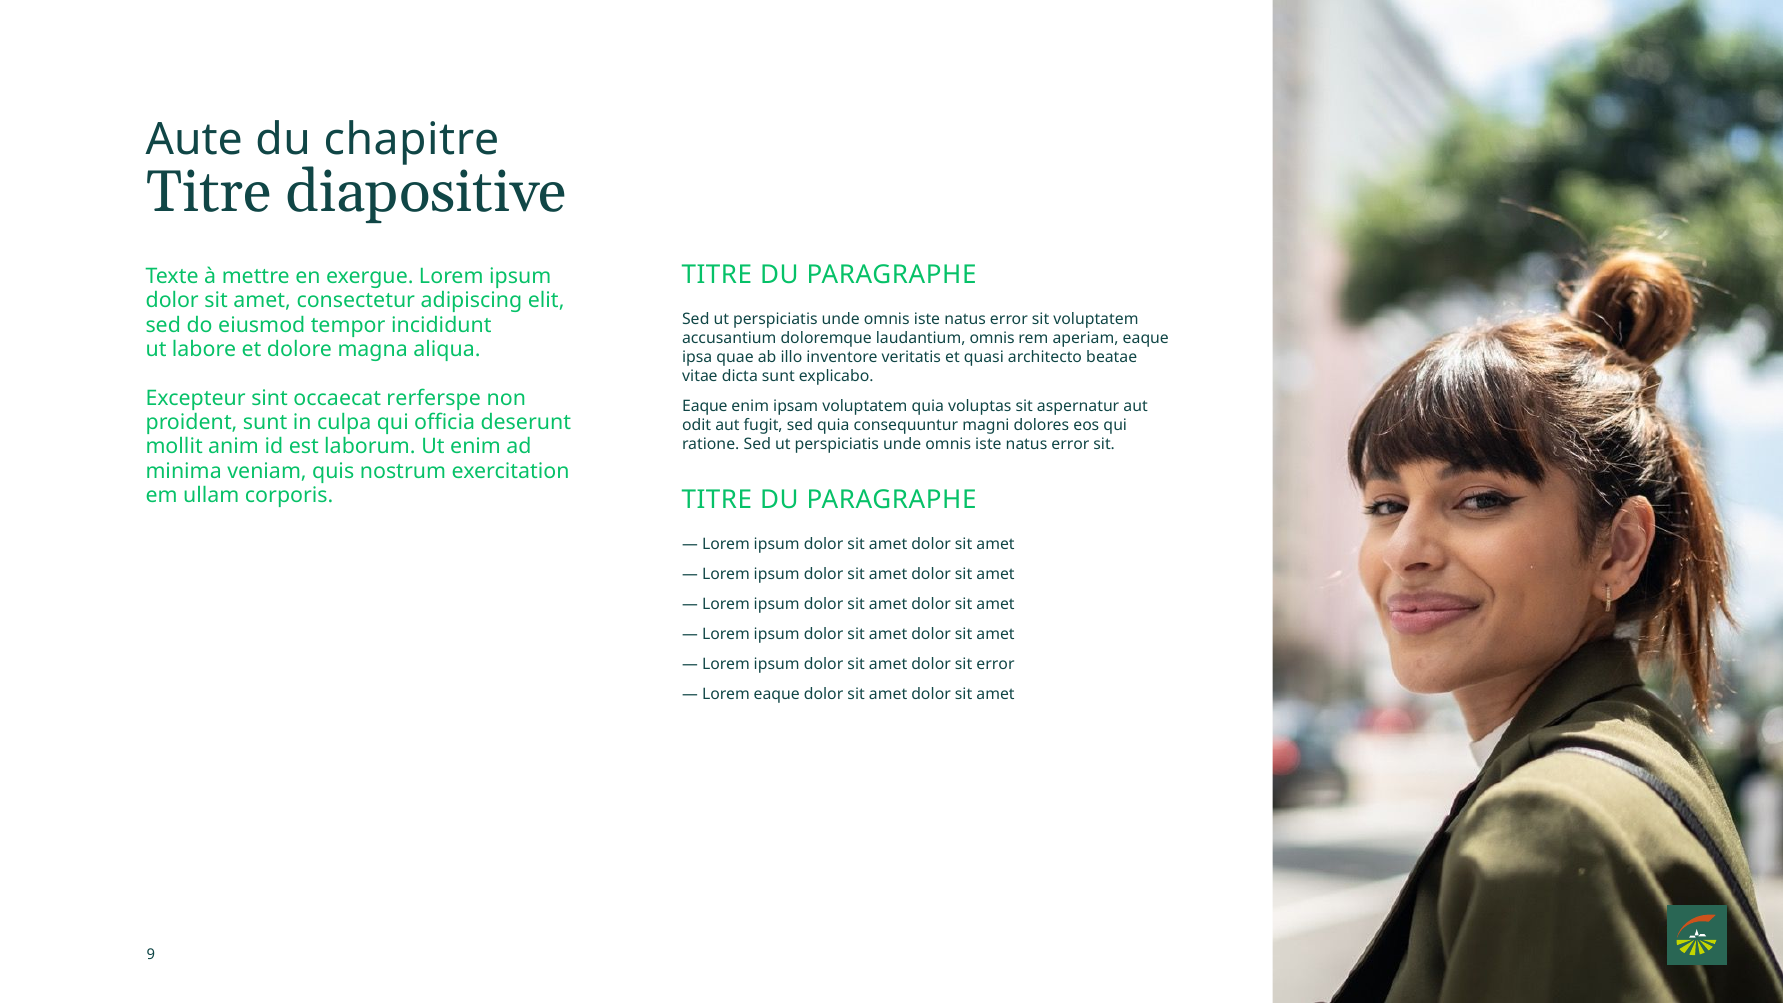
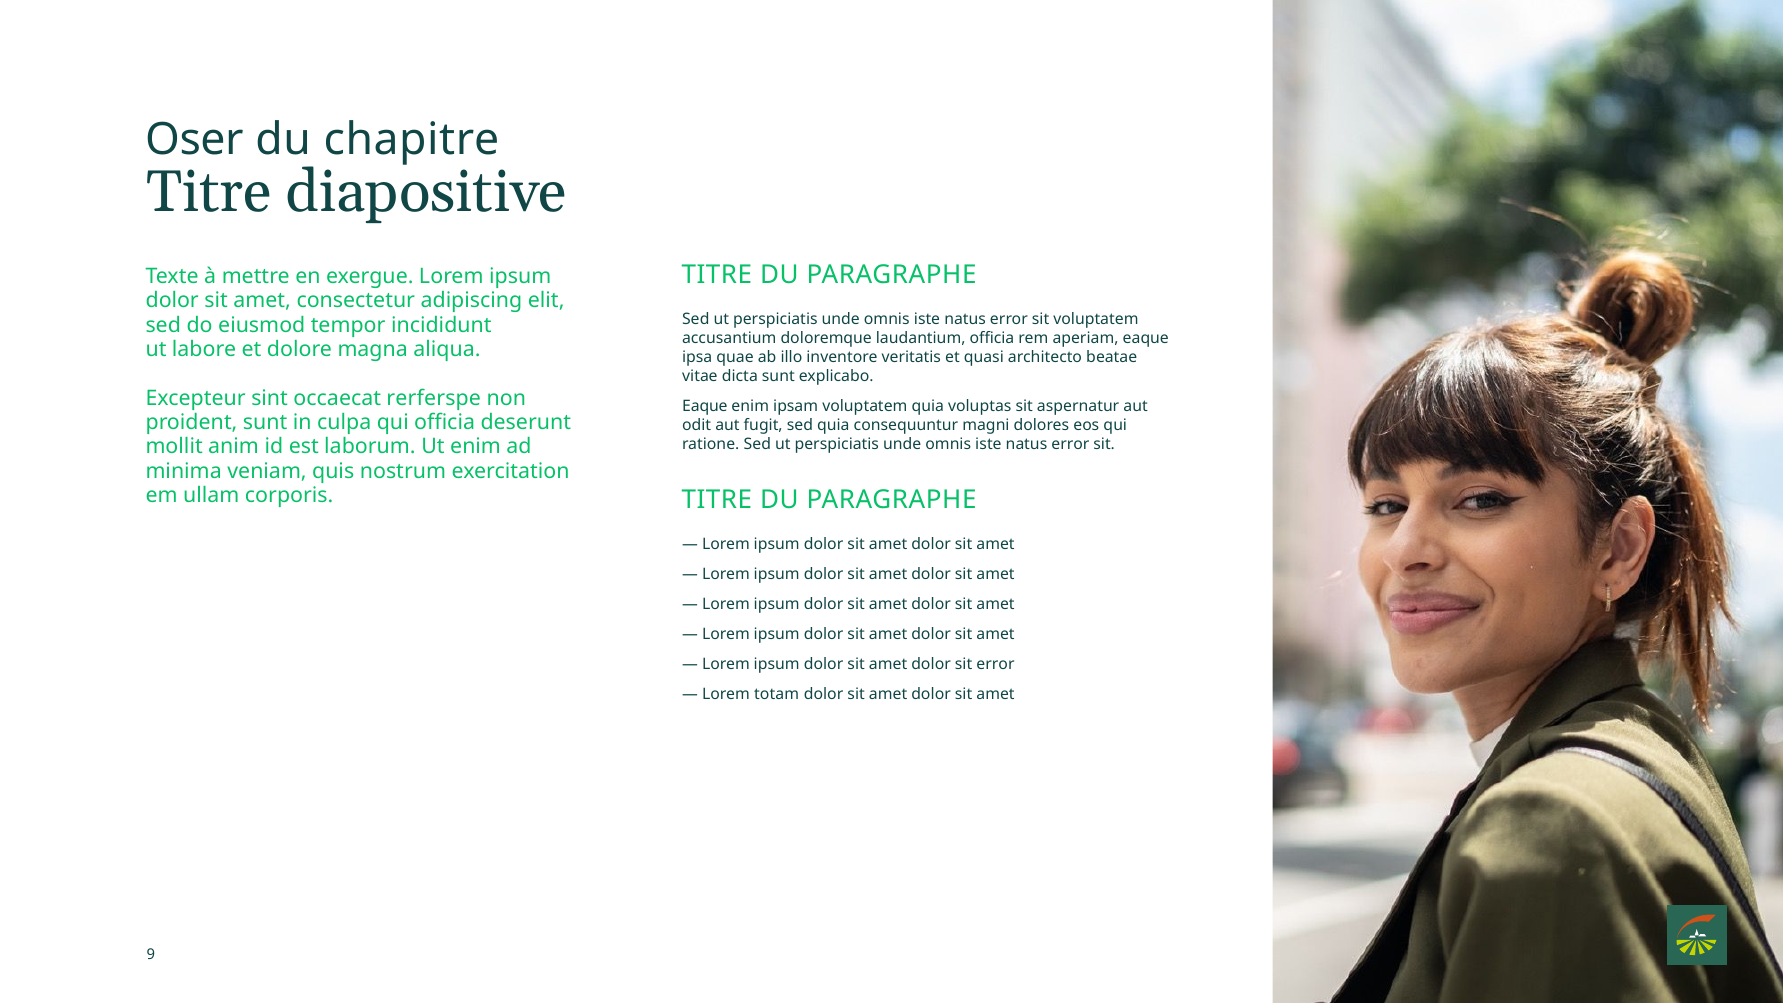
Aute: Aute -> Oser
laudantium omnis: omnis -> officia
Lorem eaque: eaque -> totam
